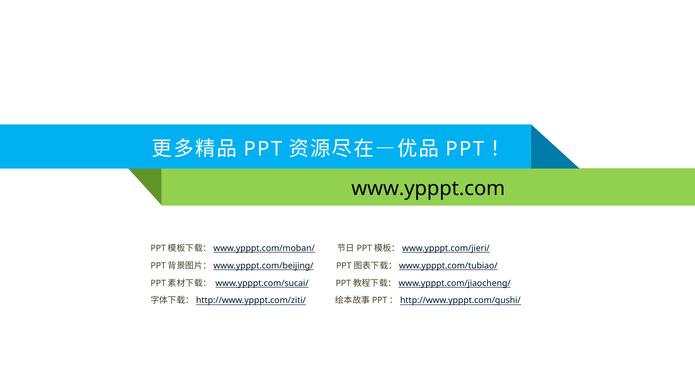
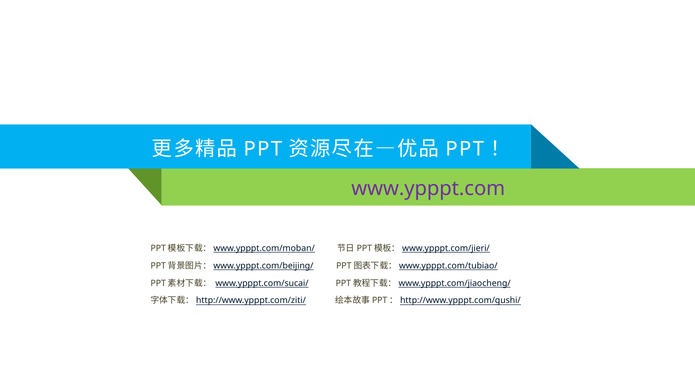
www.ypppt.com colour: black -> purple
